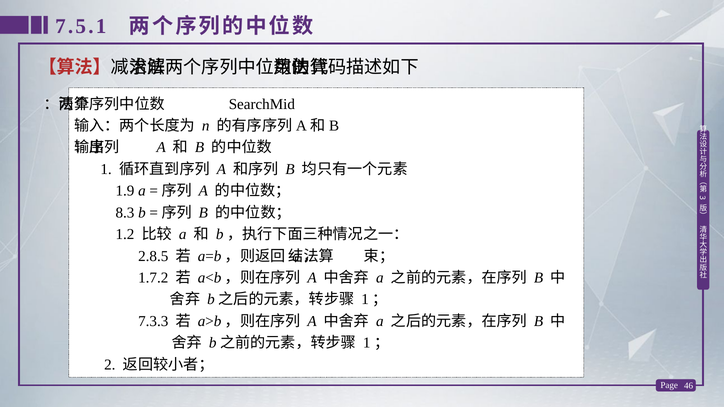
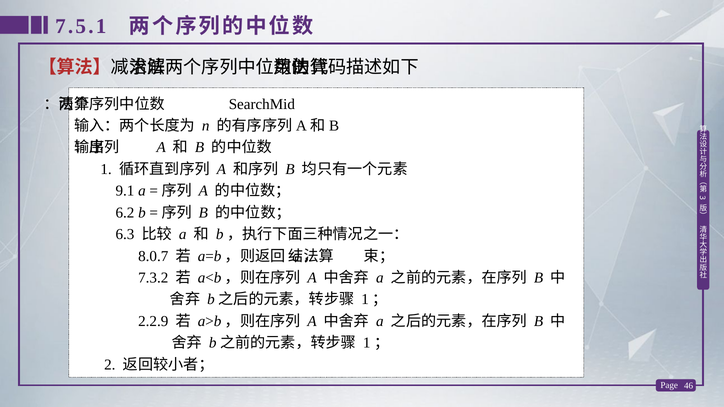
1.9: 1.9 -> 9.1
8.3: 8.3 -> 6.2
1.2: 1.2 -> 6.3
2.8.5: 2.8.5 -> 8.0.7
1.7.2: 1.7.2 -> 7.3.2
7.3.3: 7.3.3 -> 2.2.9
